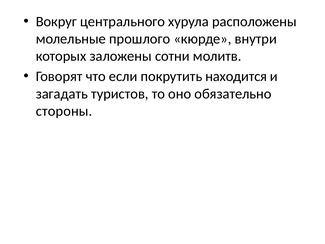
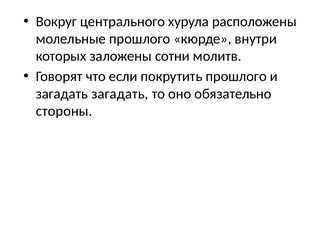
покрутить находится: находится -> прошлого
загадать туристов: туристов -> загадать
